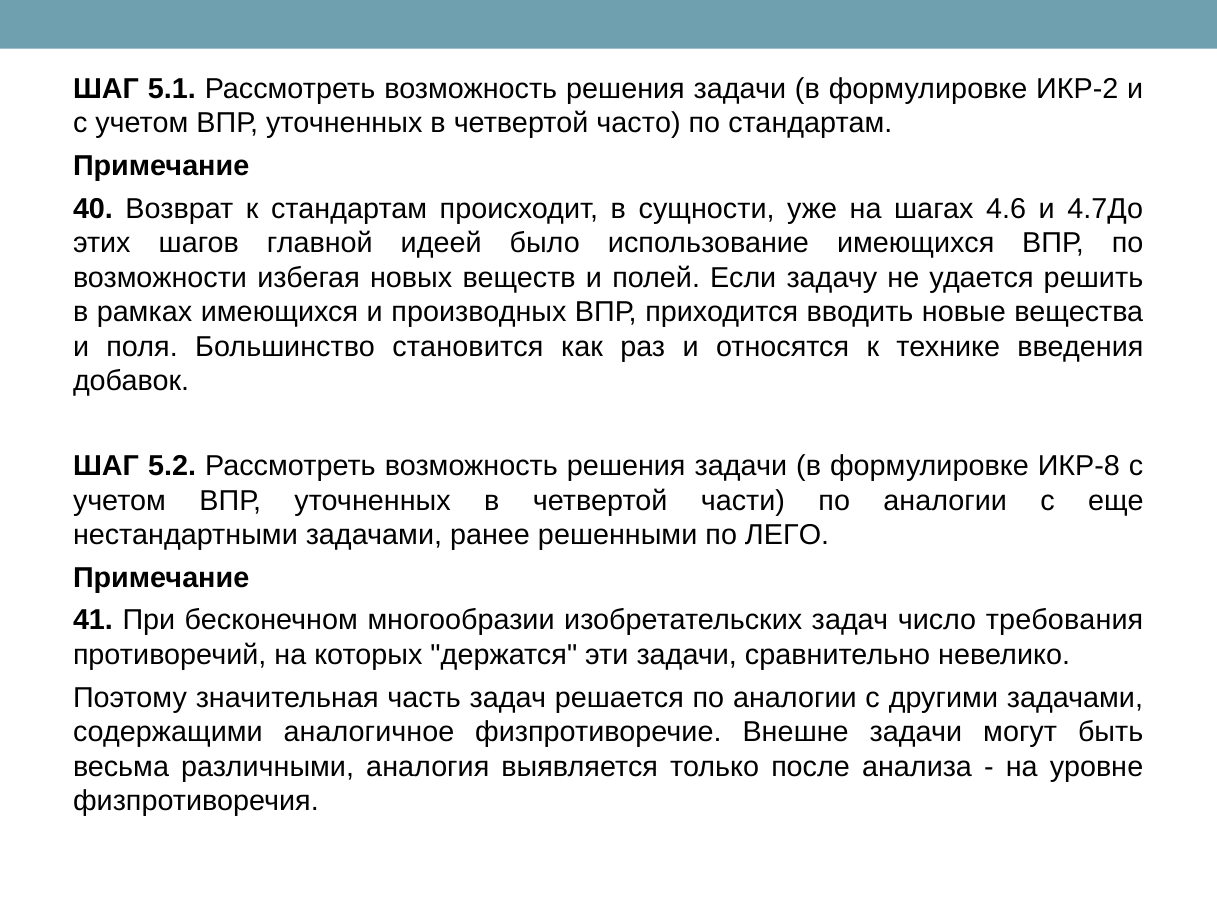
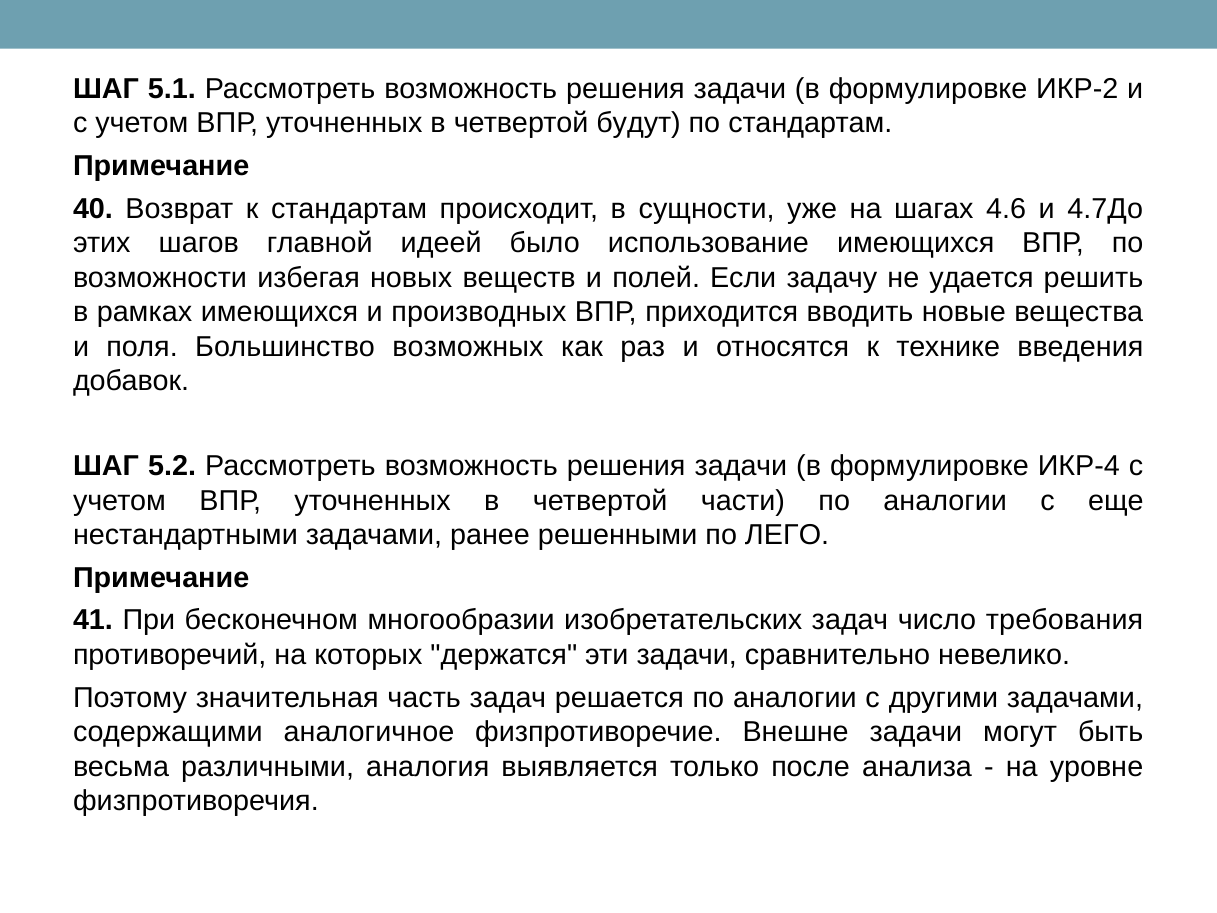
часто: часто -> будут
становится: становится -> возможных
ИКР-8: ИКР-8 -> ИКР-4
